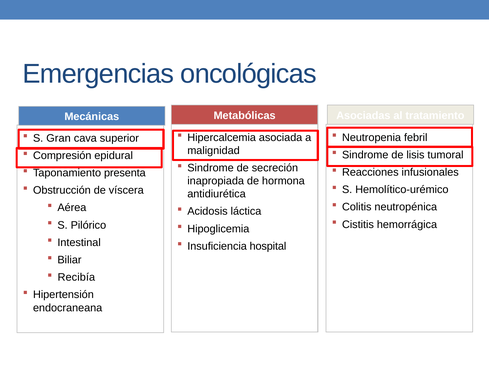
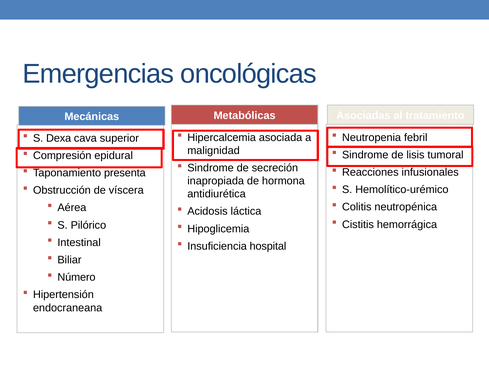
Gran: Gran -> Dexa
Recibía: Recibía -> Número
